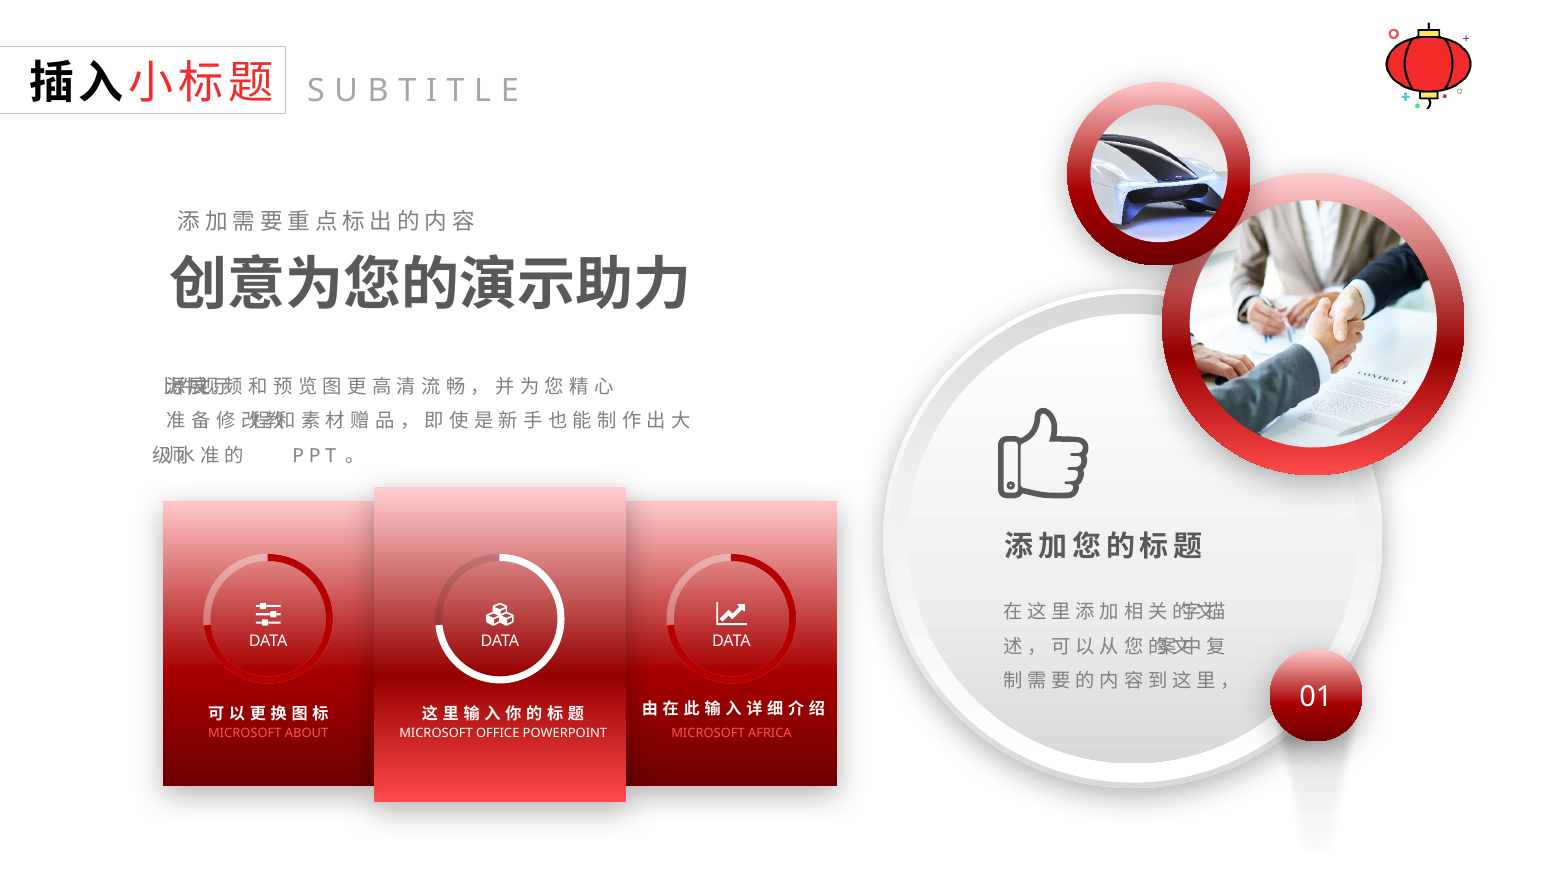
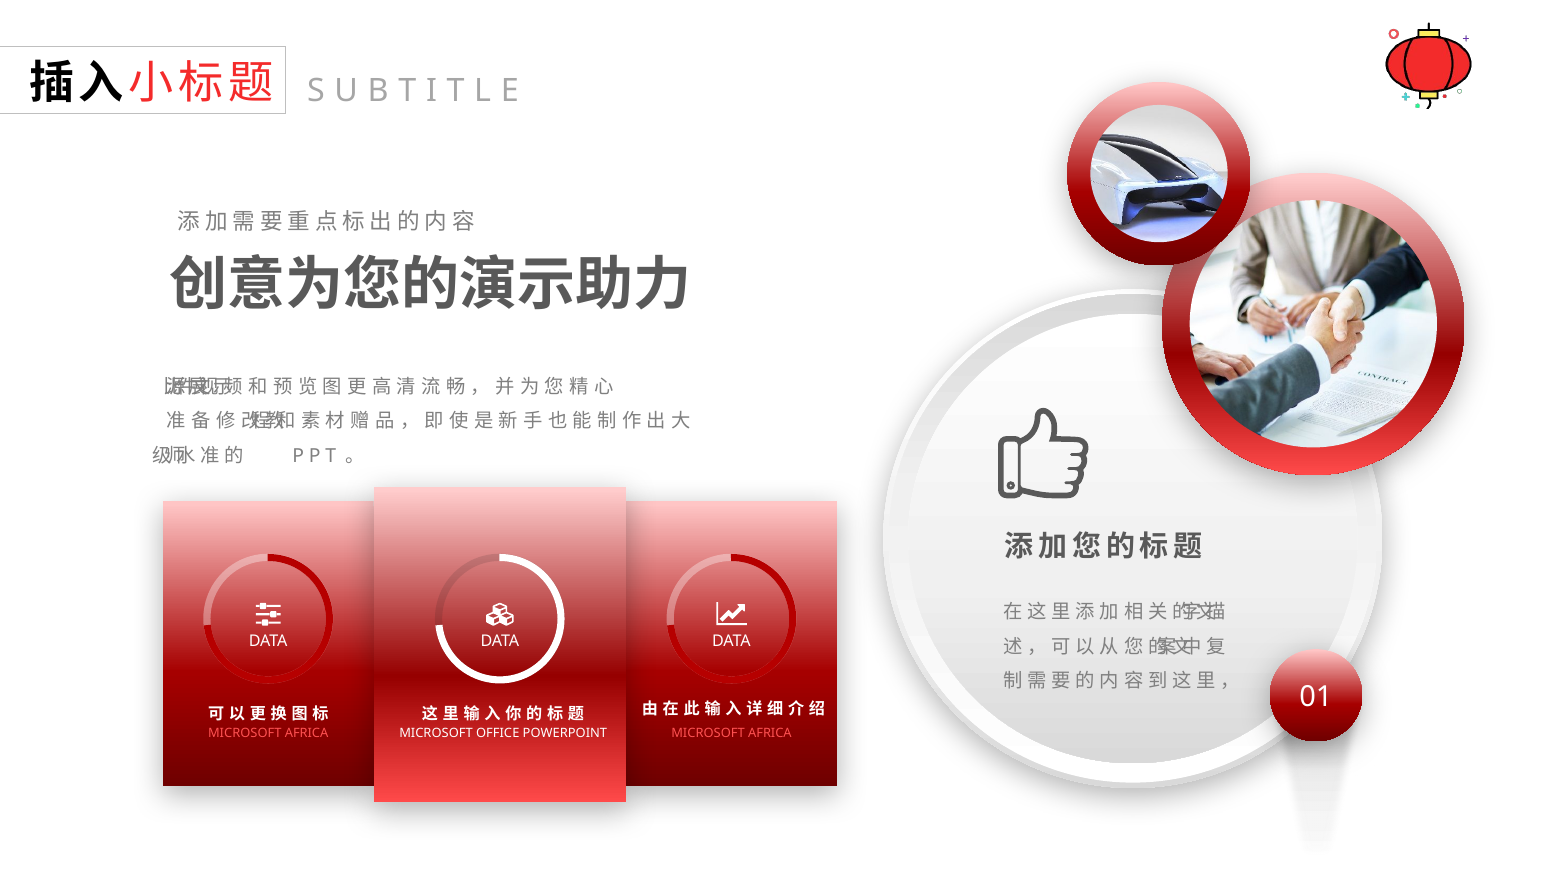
ABOUT at (307, 733): ABOUT -> AFRICA
